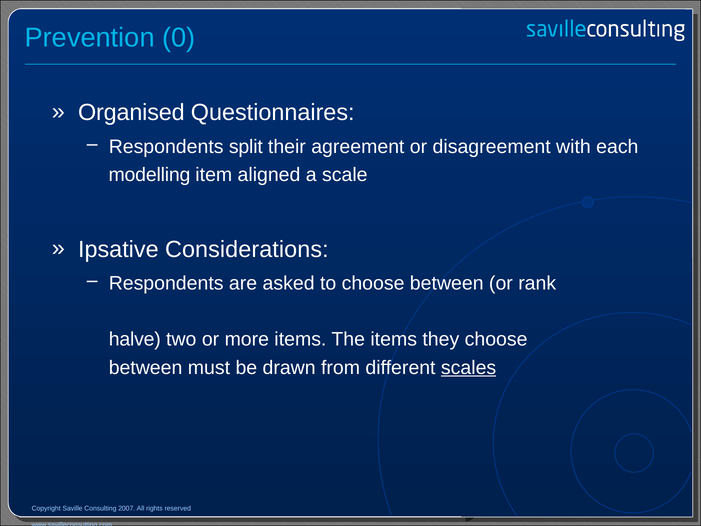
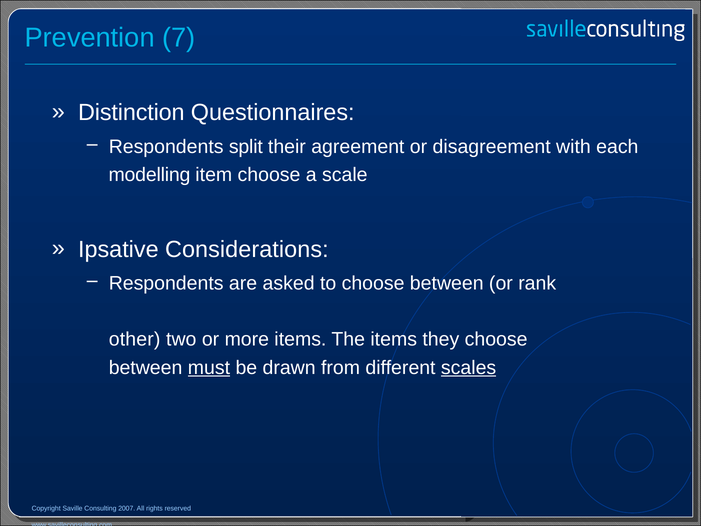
0: 0 -> 7
Organised: Organised -> Distinction
item aligned: aligned -> choose
halve: halve -> other
must underline: none -> present
